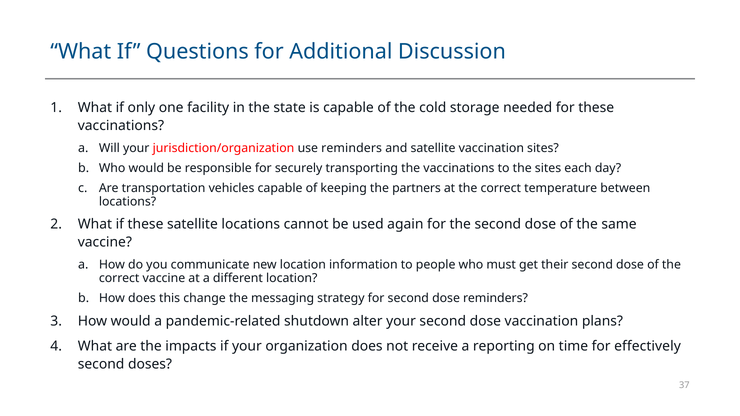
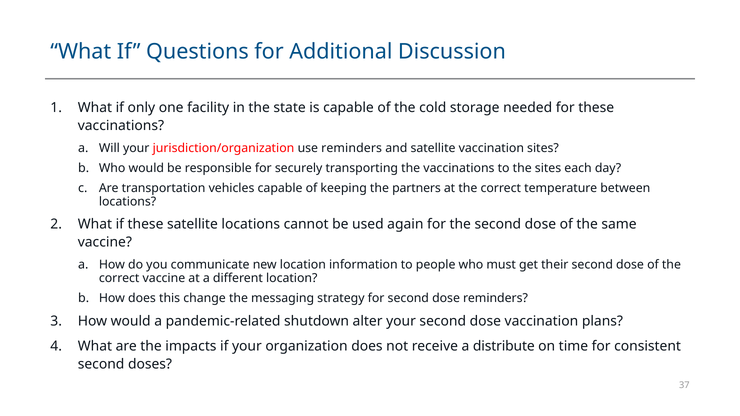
reporting: reporting -> distribute
effectively: effectively -> consistent
